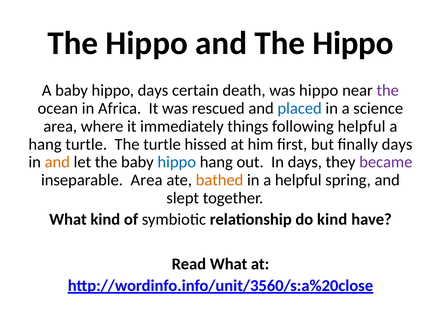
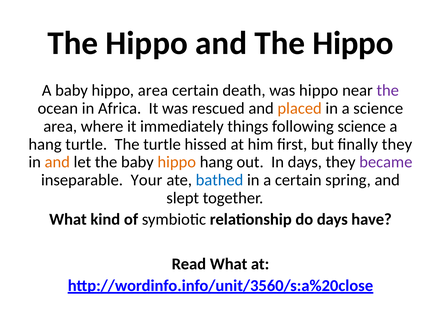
hippo days: days -> area
placed colour: blue -> orange
following helpful: helpful -> science
finally days: days -> they
hippo at (177, 162) colour: blue -> orange
inseparable Area: Area -> Your
bathed colour: orange -> blue
a helpful: helpful -> certain
do kind: kind -> days
